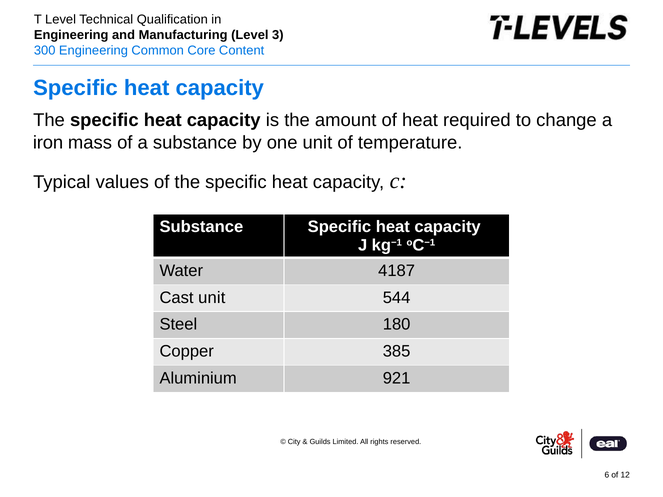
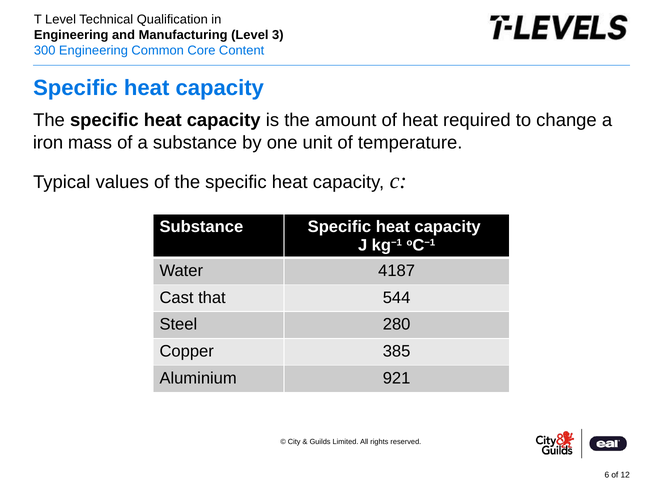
Cast unit: unit -> that
180: 180 -> 280
